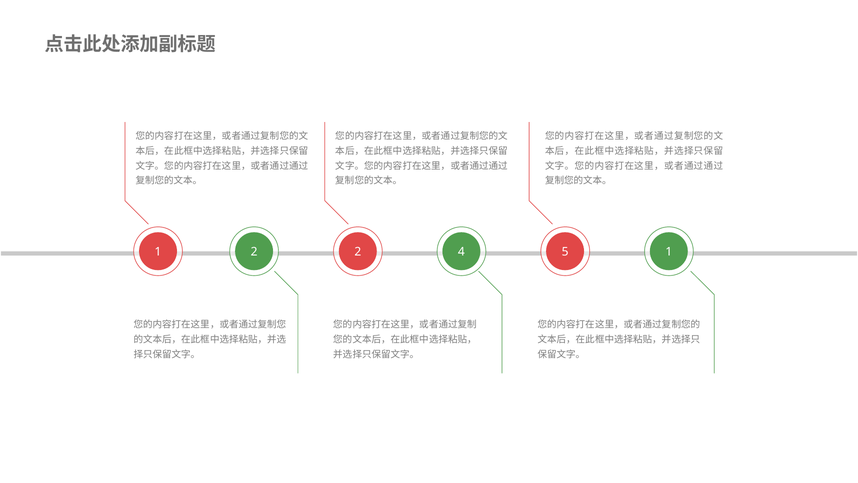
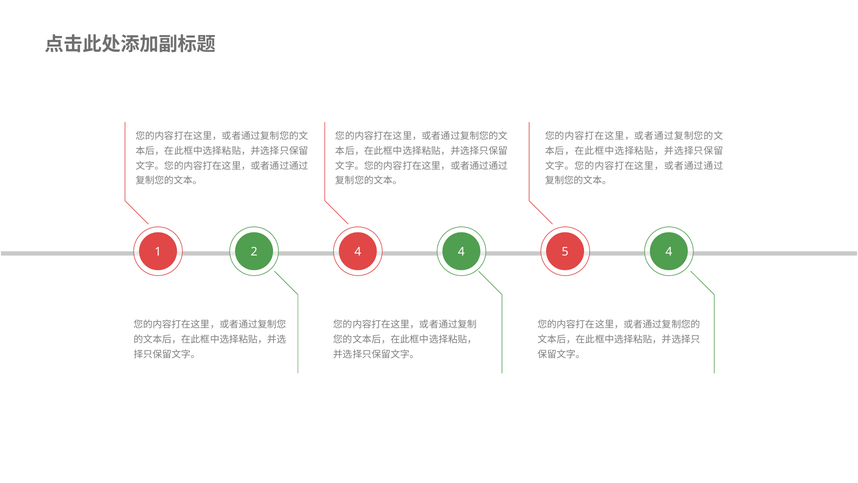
2 2: 2 -> 4
5 1: 1 -> 4
